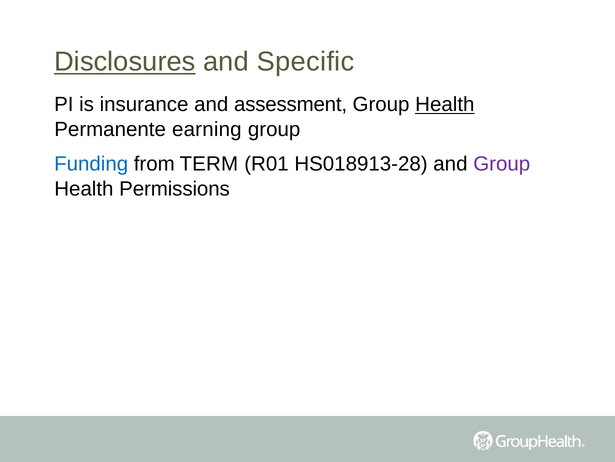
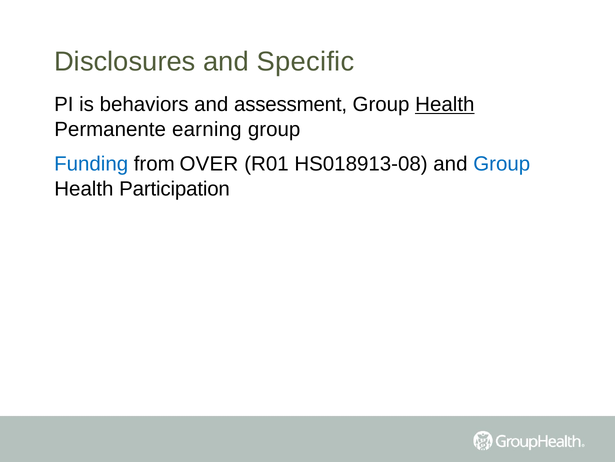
Disclosures underline: present -> none
insurance: insurance -> behaviors
TERM: TERM -> OVER
HS018913-28: HS018913-28 -> HS018913-08
Group at (502, 164) colour: purple -> blue
Permissions: Permissions -> Participation
